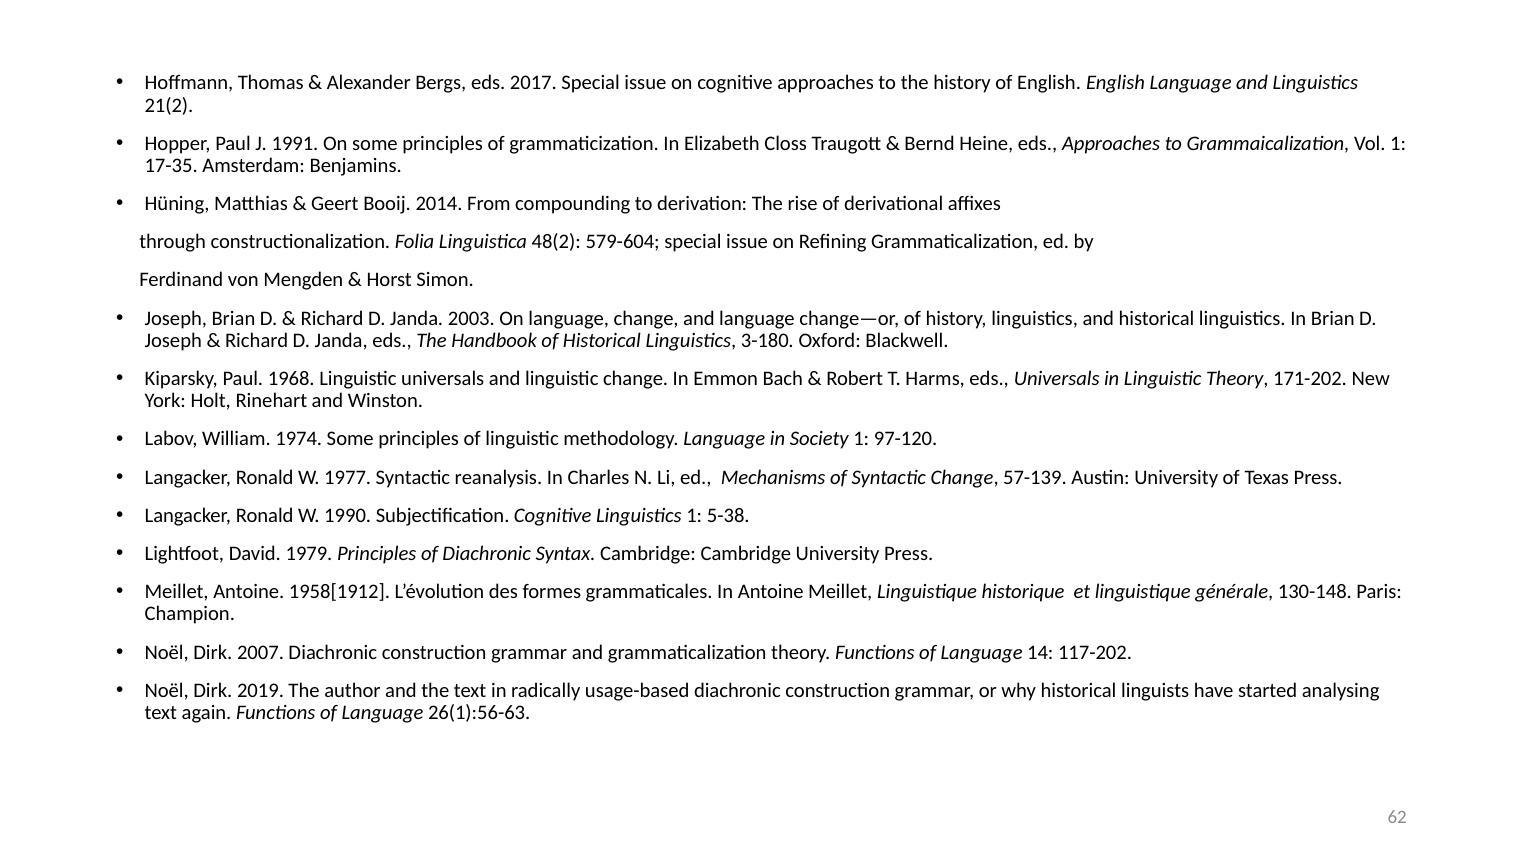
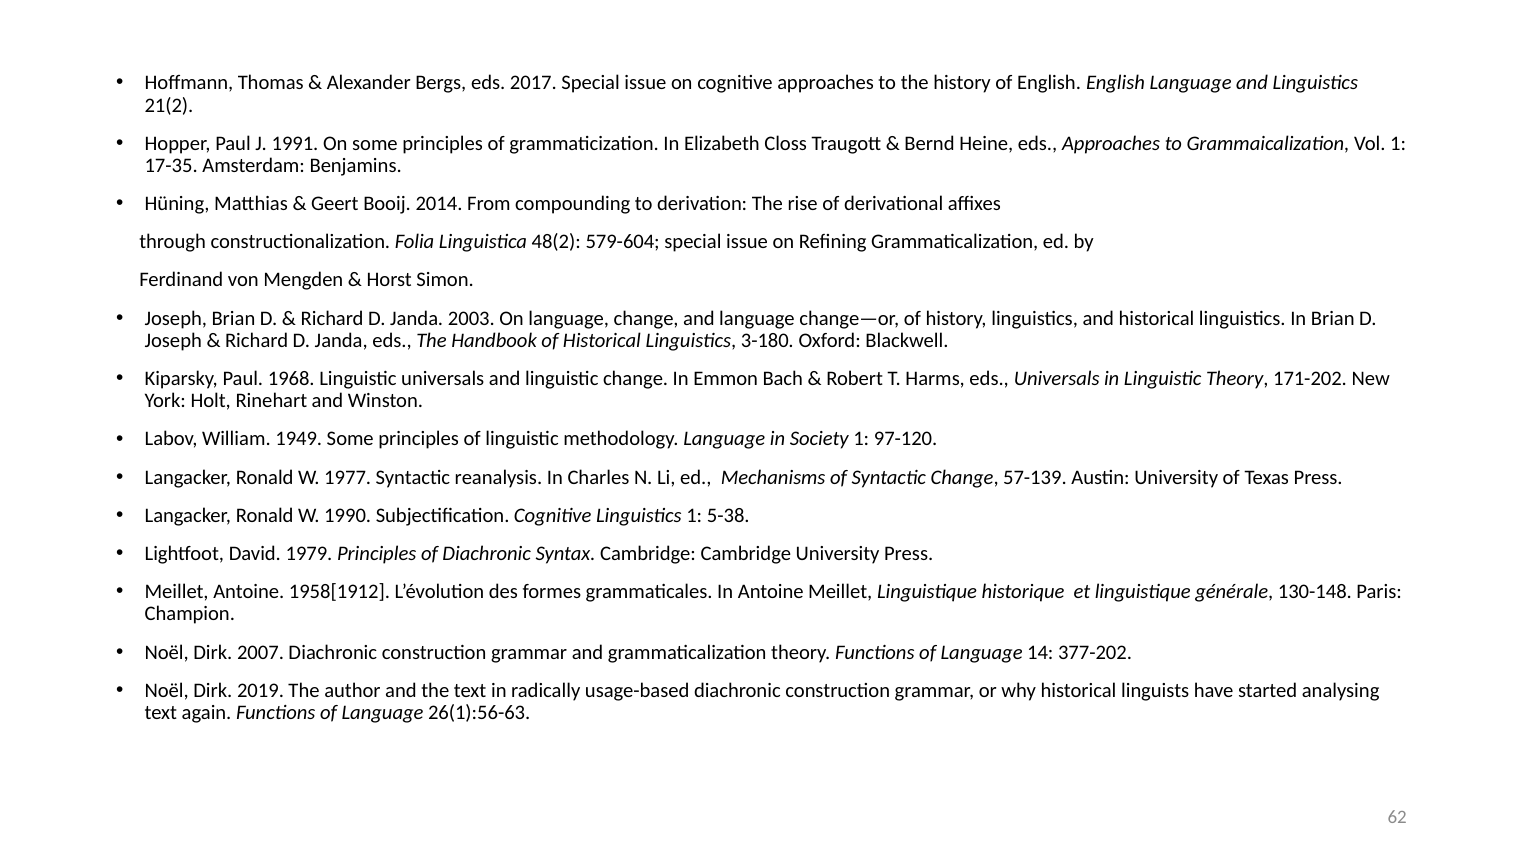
1974: 1974 -> 1949
117-202: 117-202 -> 377-202
